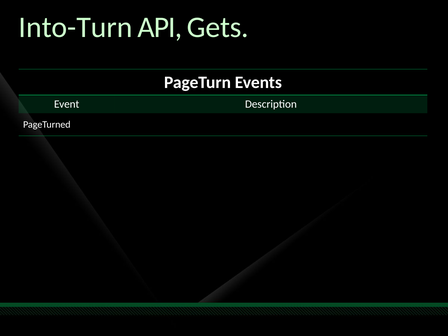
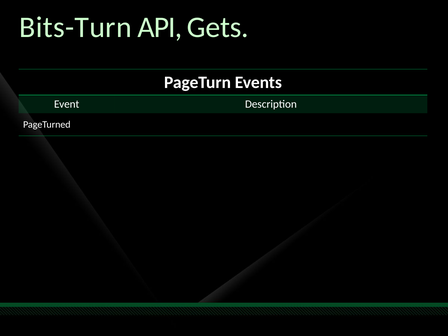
Into-Turn: Into-Turn -> Bits-Turn
